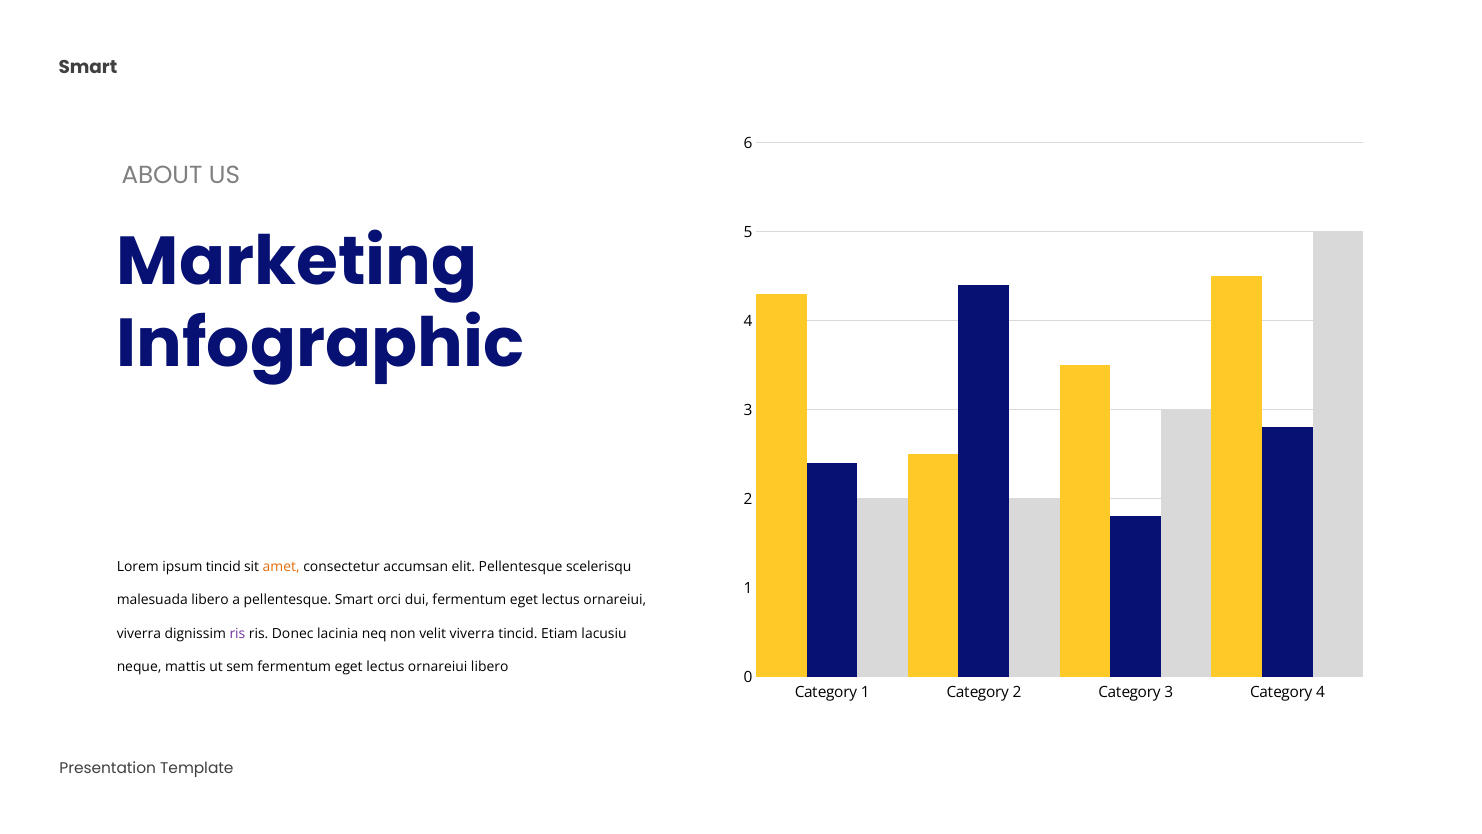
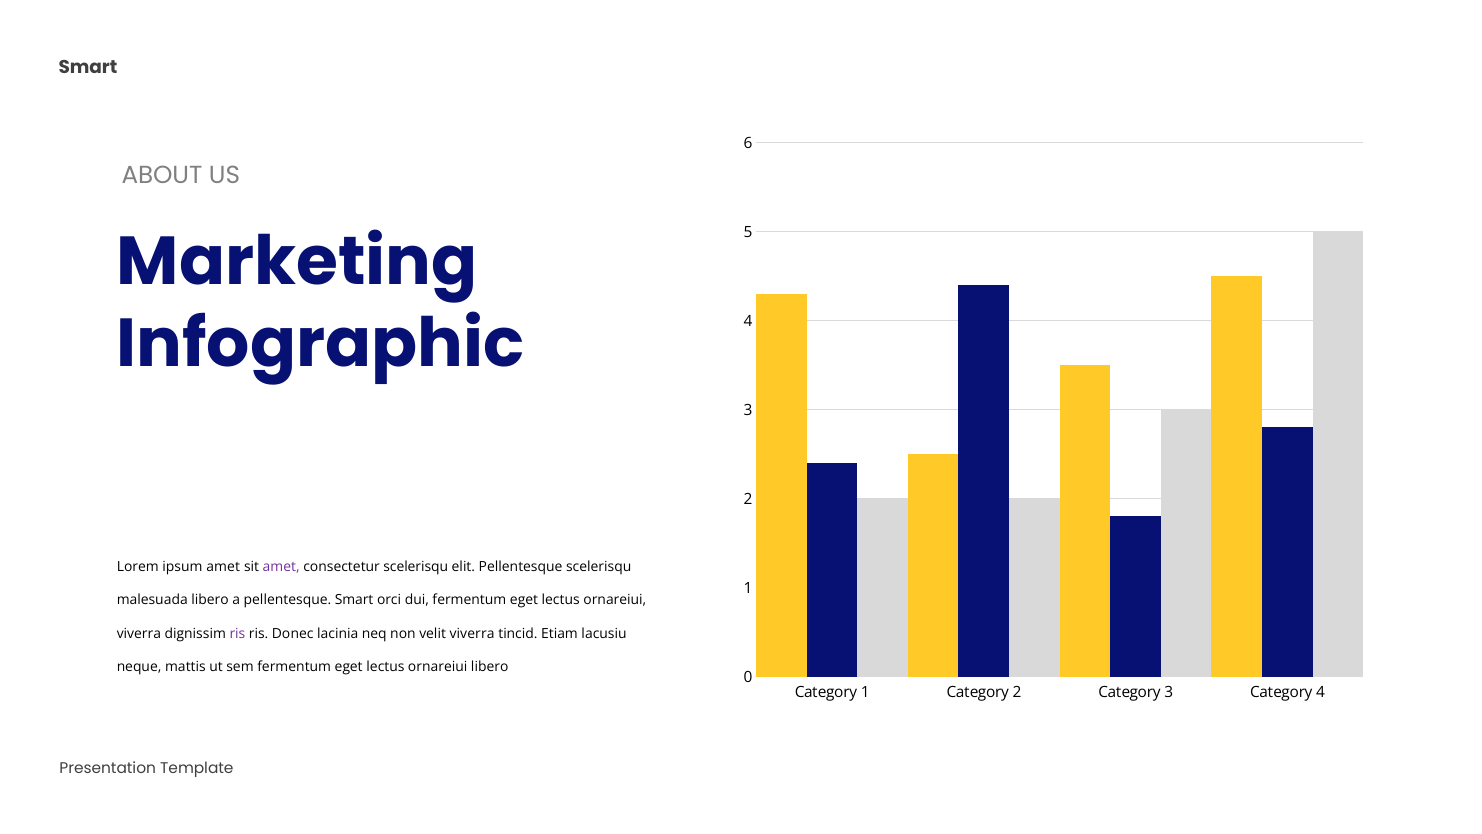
ipsum tincid: tincid -> amet
amet at (281, 566) colour: orange -> purple
consectetur accumsan: accumsan -> scelerisqu
